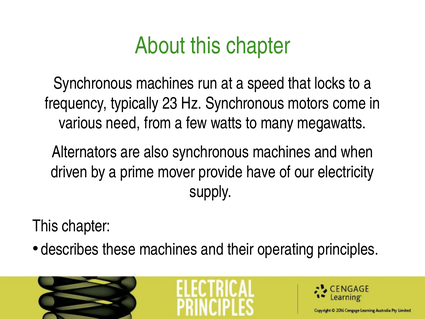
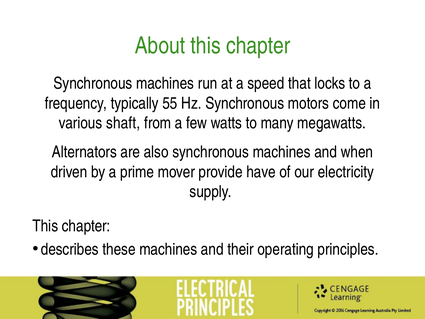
23: 23 -> 55
need: need -> shaft
